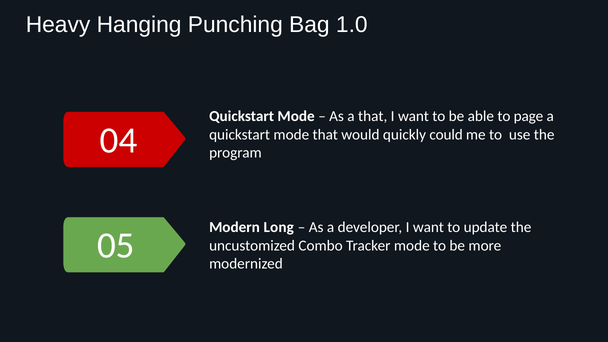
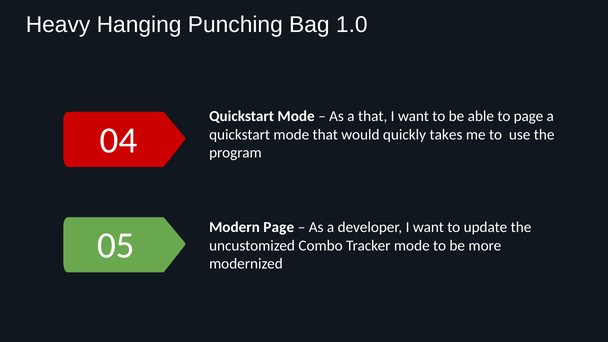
could: could -> takes
Modern Long: Long -> Page
